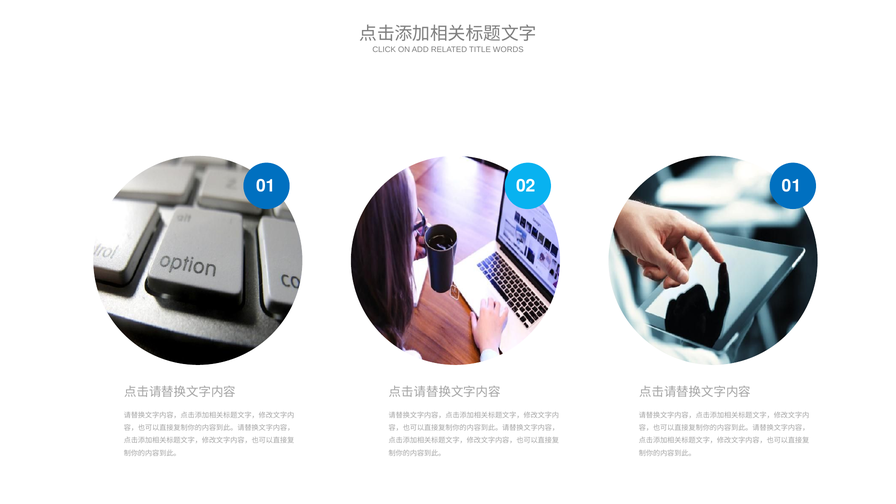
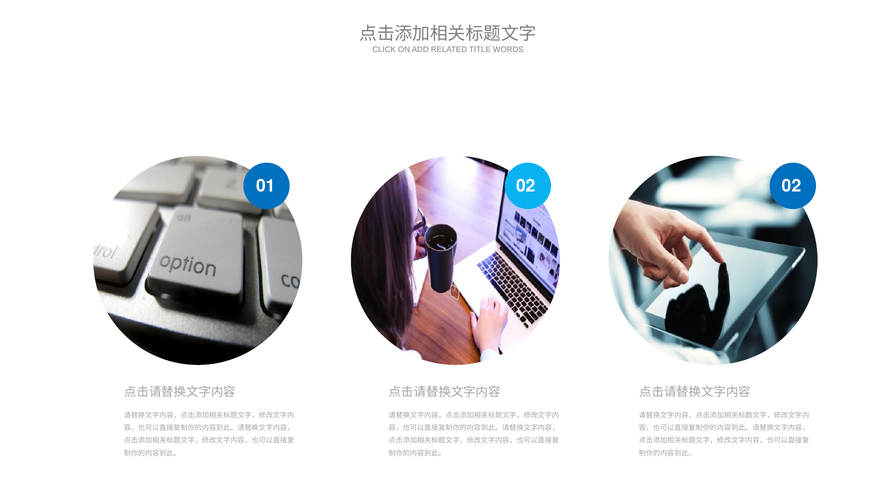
02 01: 01 -> 02
